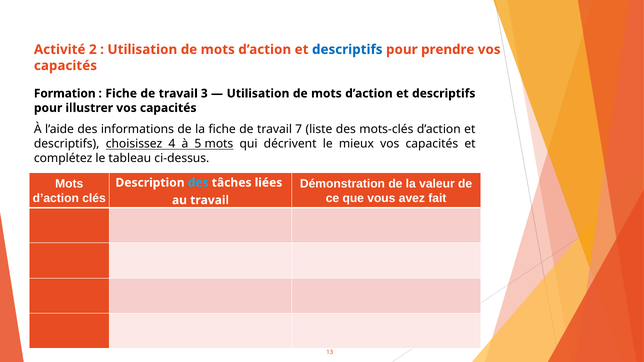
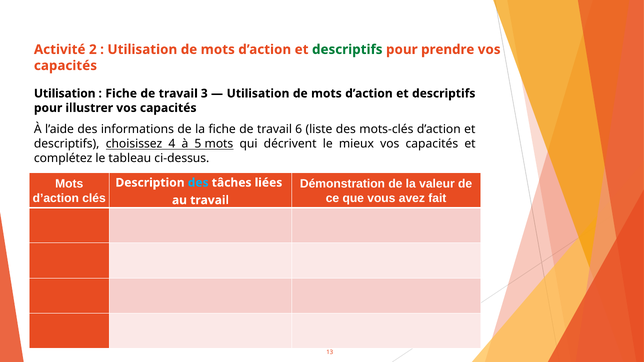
descriptifs at (347, 50) colour: blue -> green
Formation at (65, 94): Formation -> Utilisation
7: 7 -> 6
